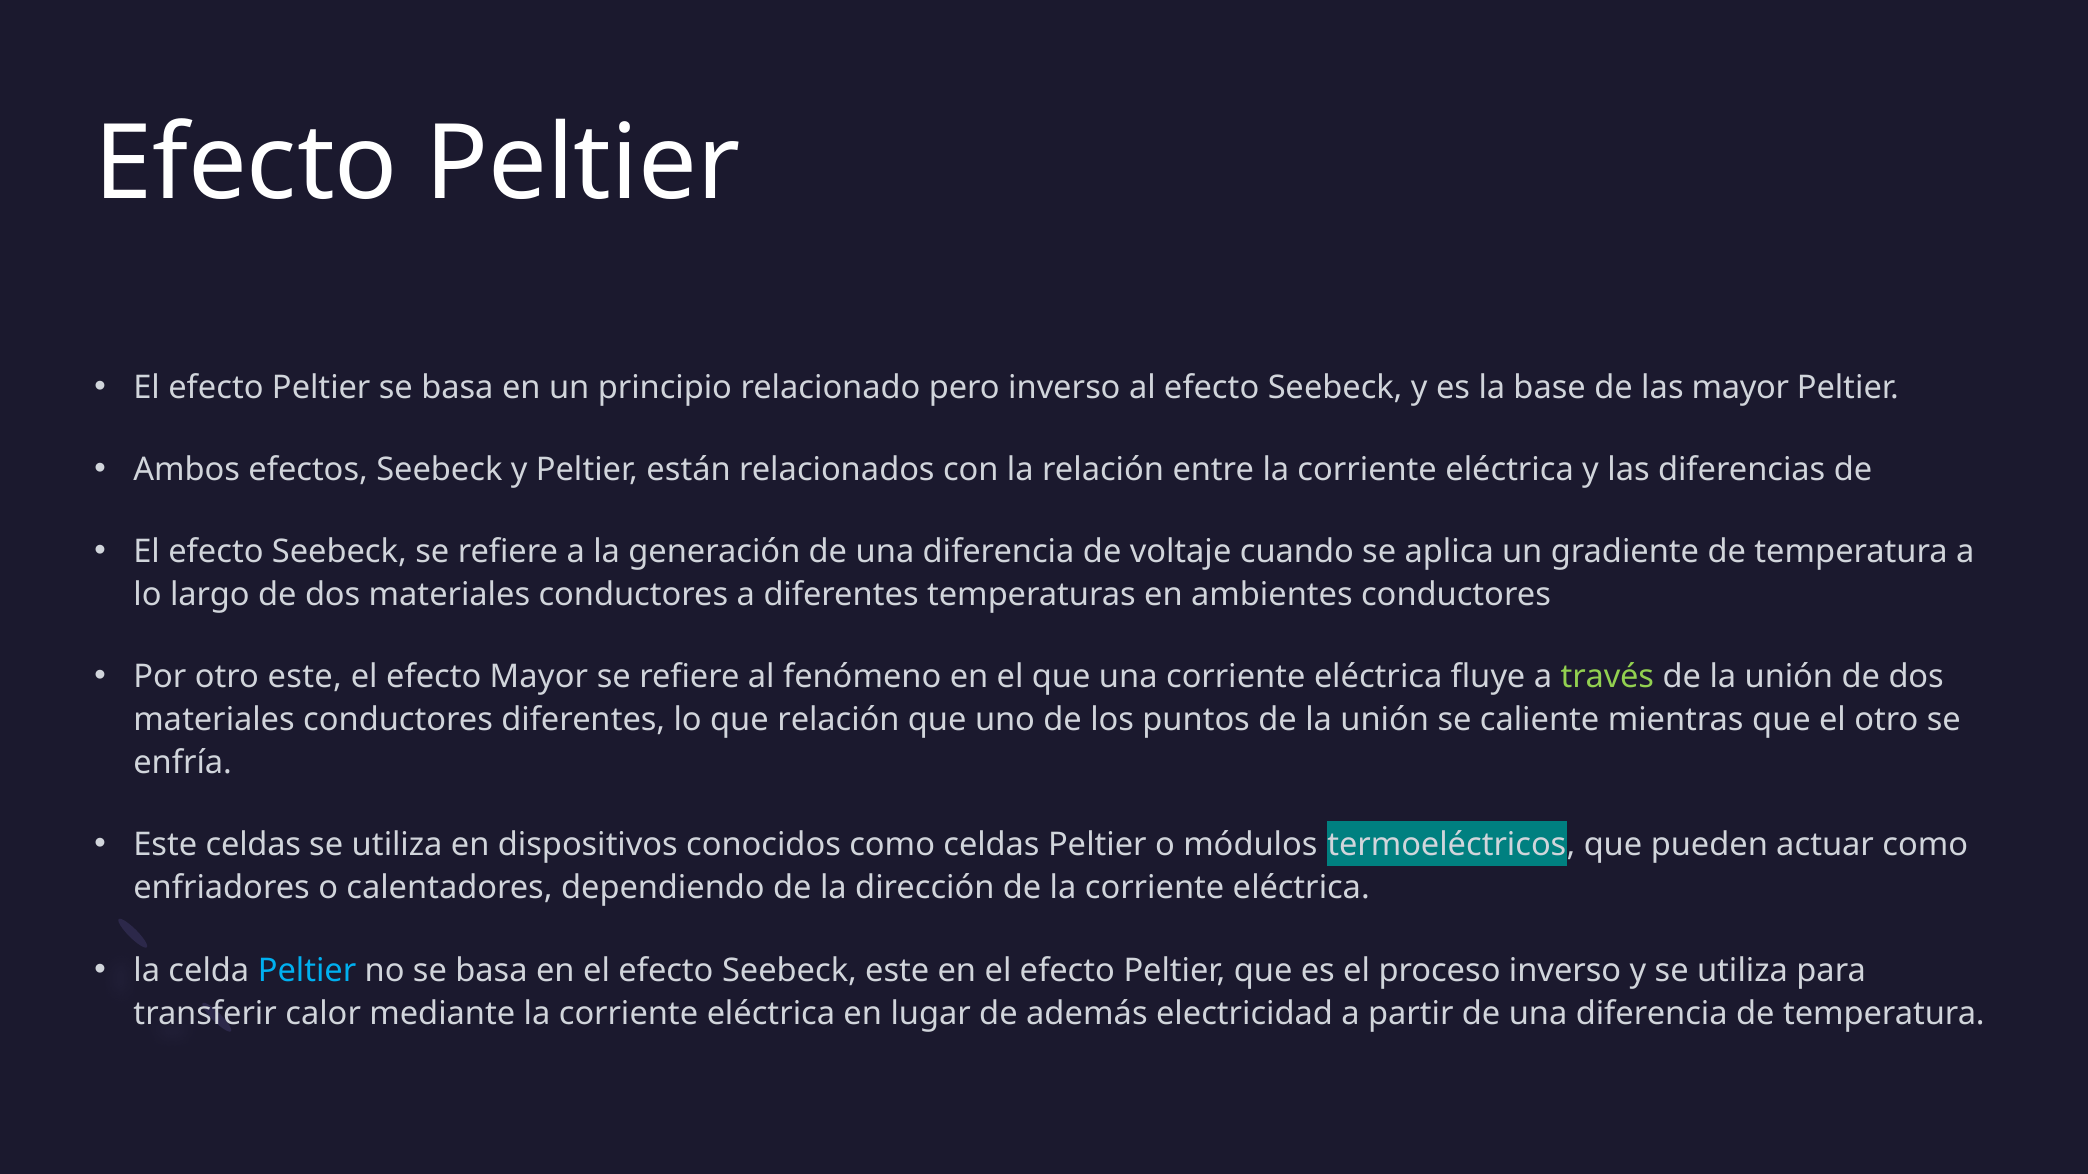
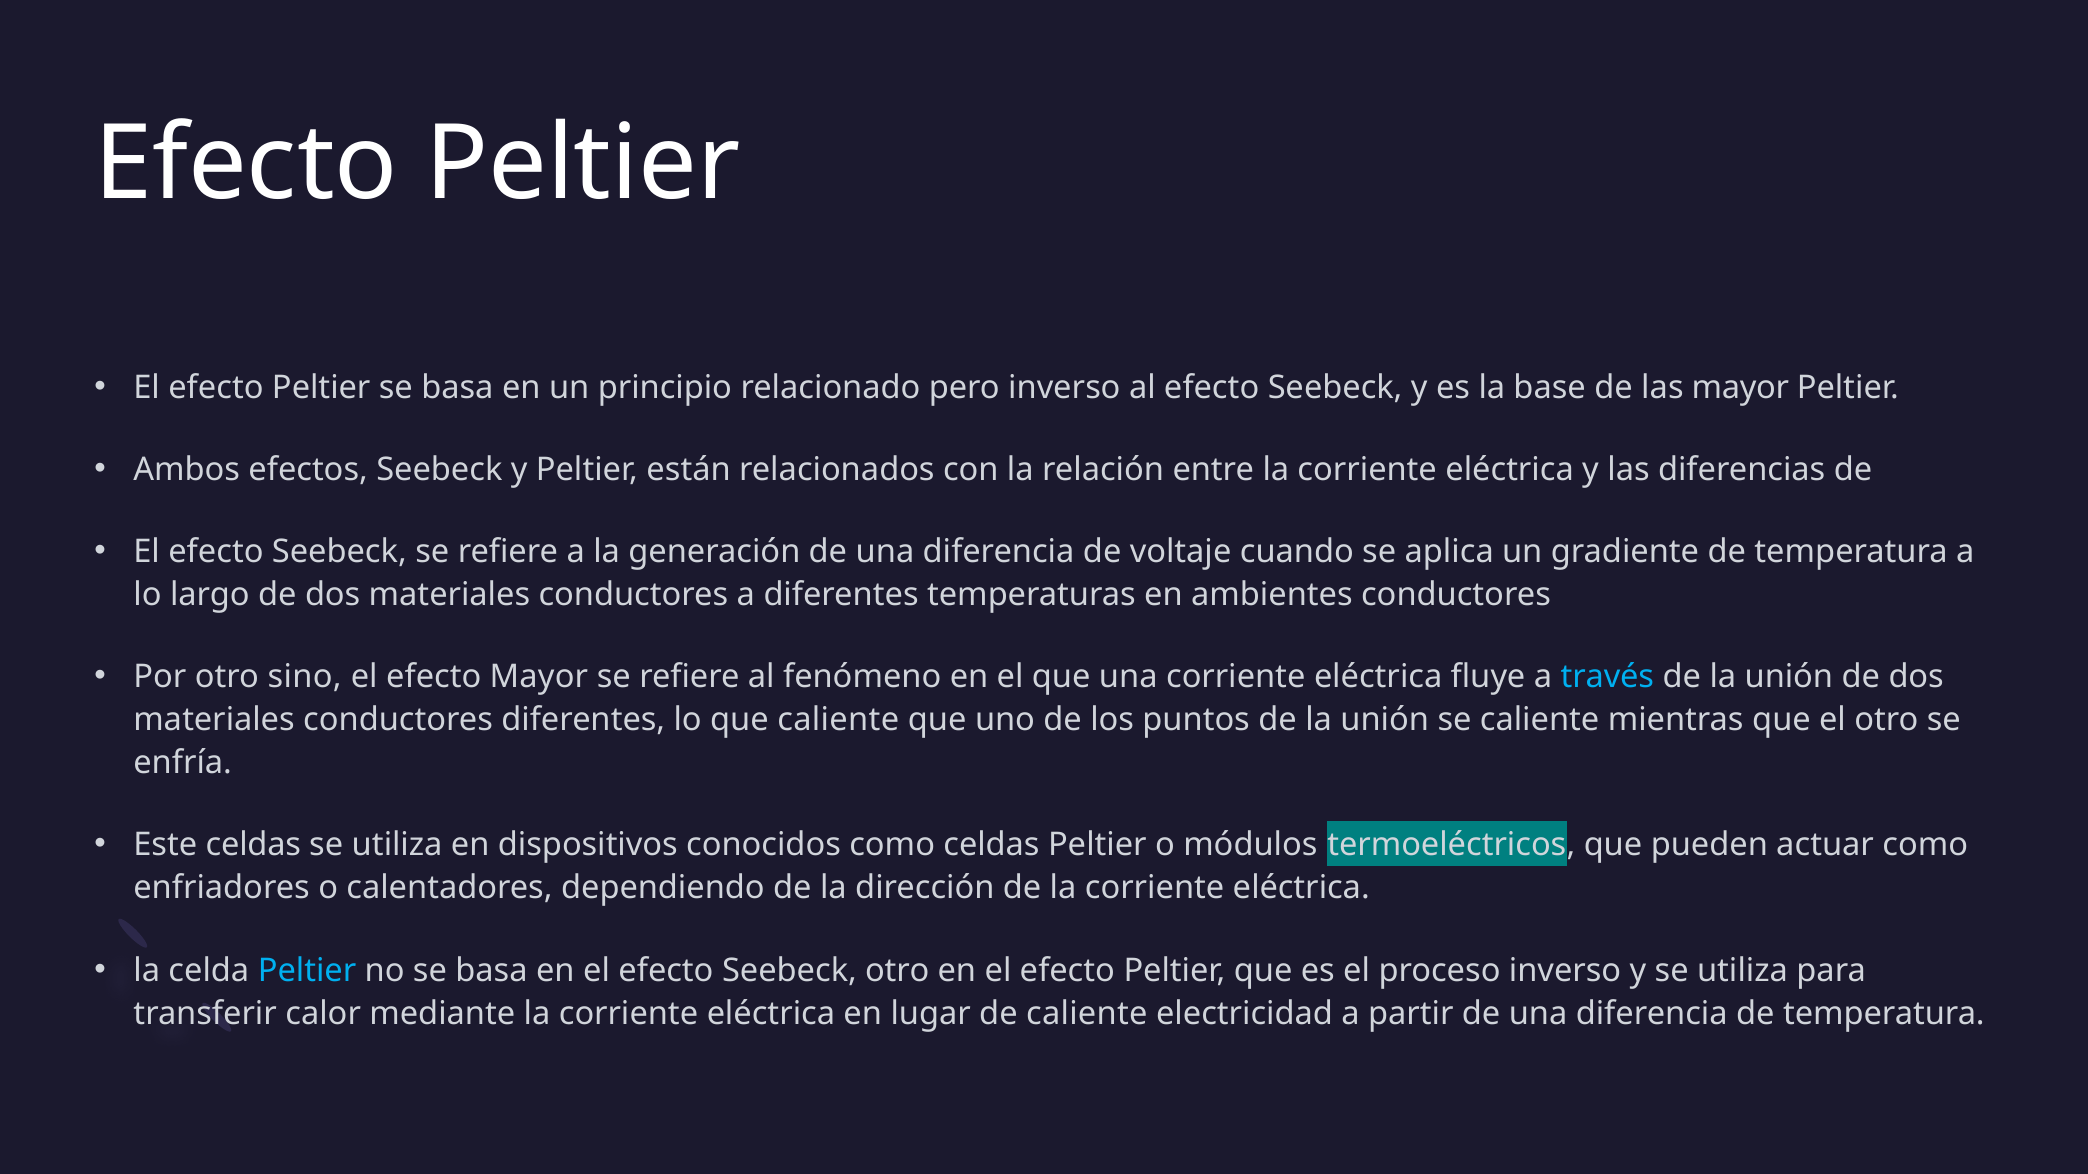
otro este: este -> sino
través colour: light green -> light blue
que relación: relación -> caliente
Seebeck este: este -> otro
de además: además -> caliente
